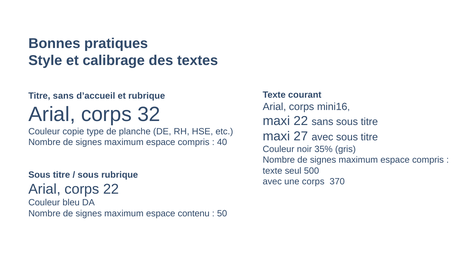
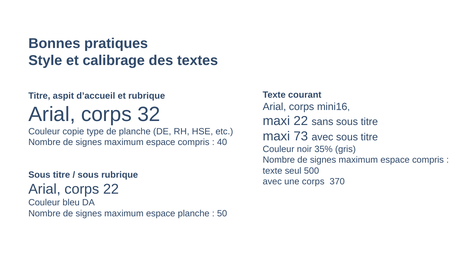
Titre sans: sans -> aspit
27: 27 -> 73
espace contenu: contenu -> planche
